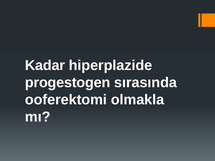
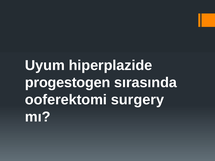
Kadar: Kadar -> Uyum
olmakla: olmakla -> surgery
